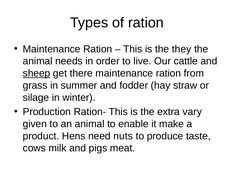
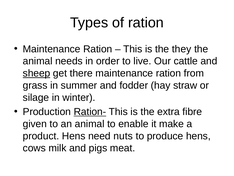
Ration- underline: none -> present
vary: vary -> fibre
produce taste: taste -> hens
